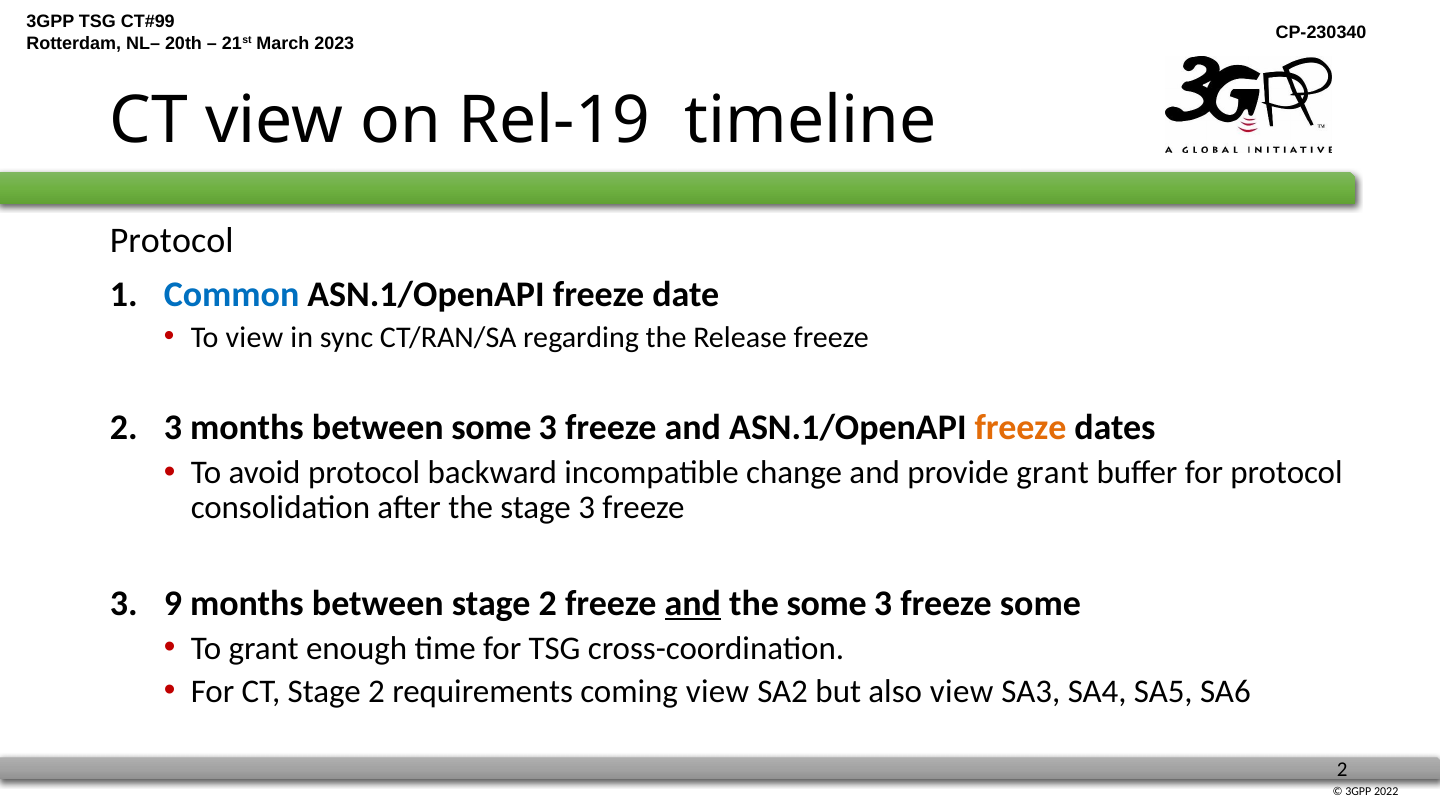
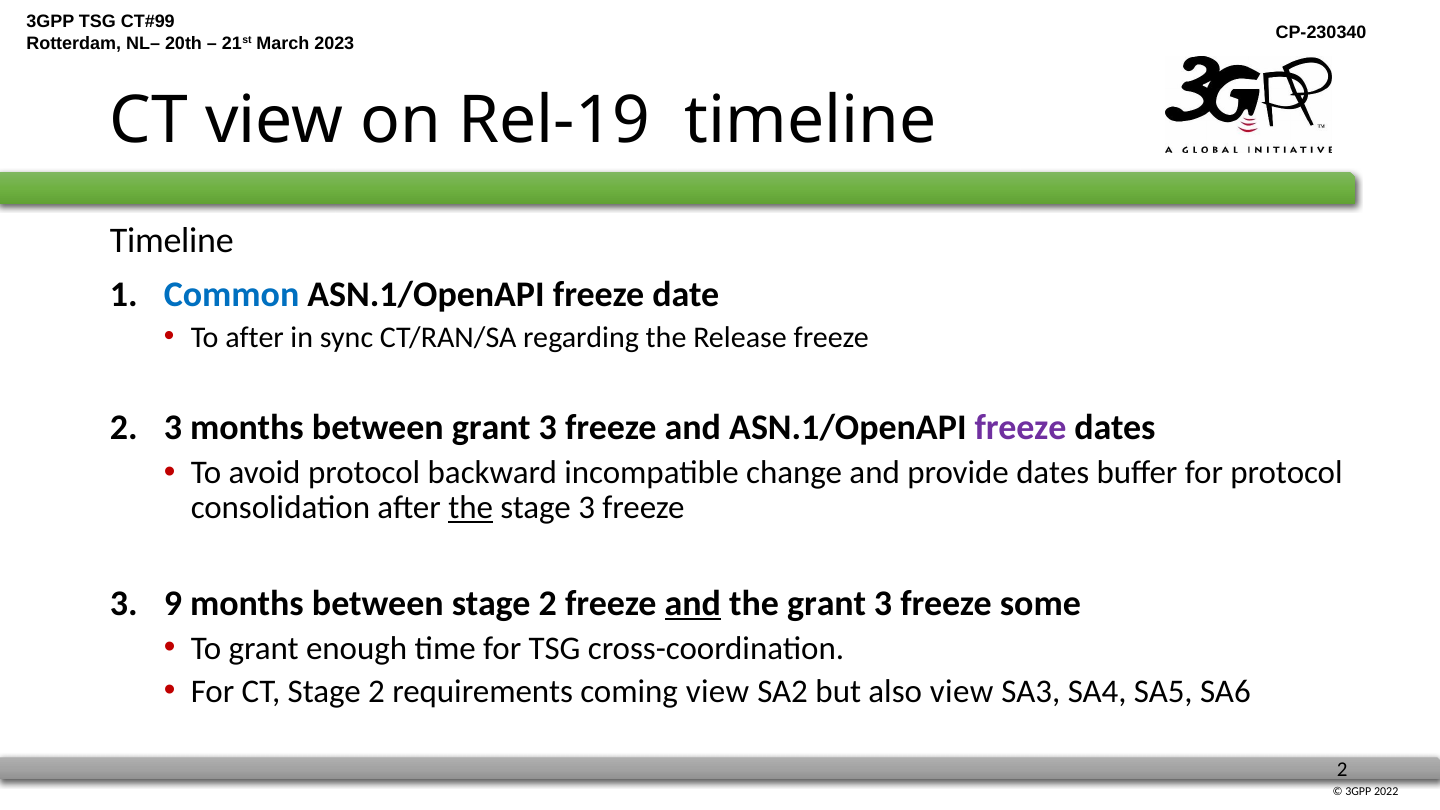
Protocol at (172, 240): Protocol -> Timeline
To view: view -> after
between some: some -> grant
freeze at (1020, 428) colour: orange -> purple
provide grant: grant -> dates
the at (471, 508) underline: none -> present
the some: some -> grant
